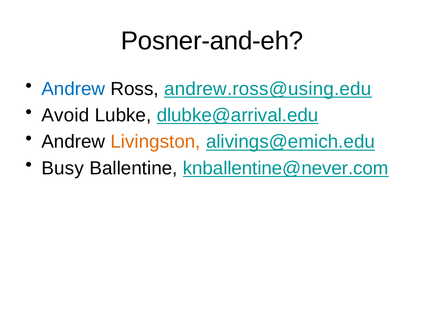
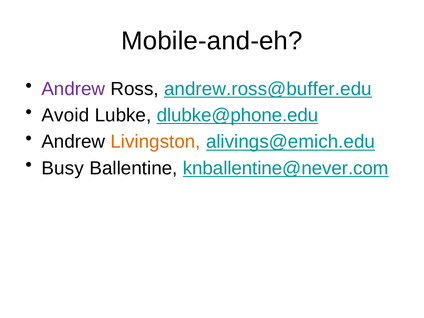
Posner-and-eh: Posner-and-eh -> Mobile-and-eh
Andrew at (73, 89) colour: blue -> purple
andrew.ross@using.edu: andrew.ross@using.edu -> andrew.ross@buffer.edu
dlubke@arrival.edu: dlubke@arrival.edu -> dlubke@phone.edu
